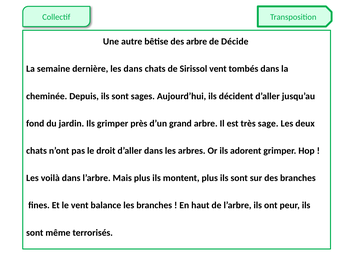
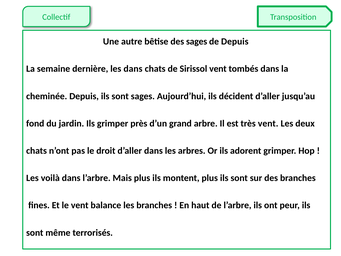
des arbre: arbre -> sages
de Décide: Décide -> Depuis
très sage: sage -> vent
